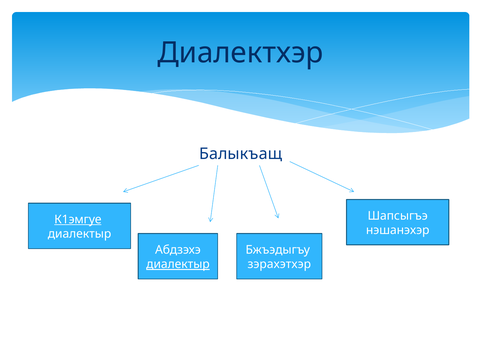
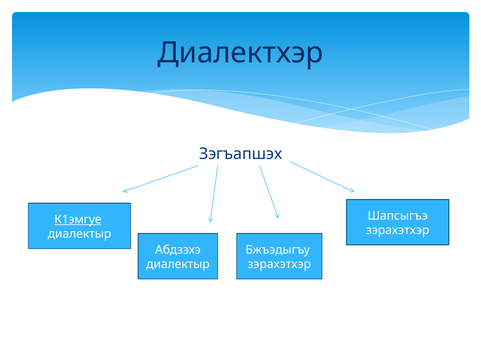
Балыкъащ: Балыкъащ -> Зэгъапшэх
нэшанэхэр at (398, 230): нэшанэхэр -> зэрахэтхэр
диалектыр at (178, 264) underline: present -> none
